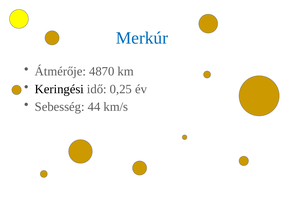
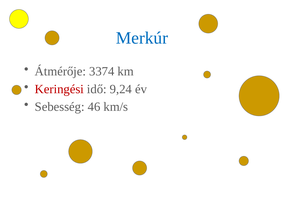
4870: 4870 -> 3374
Keringési colour: black -> red
0,25: 0,25 -> 9,24
44: 44 -> 46
